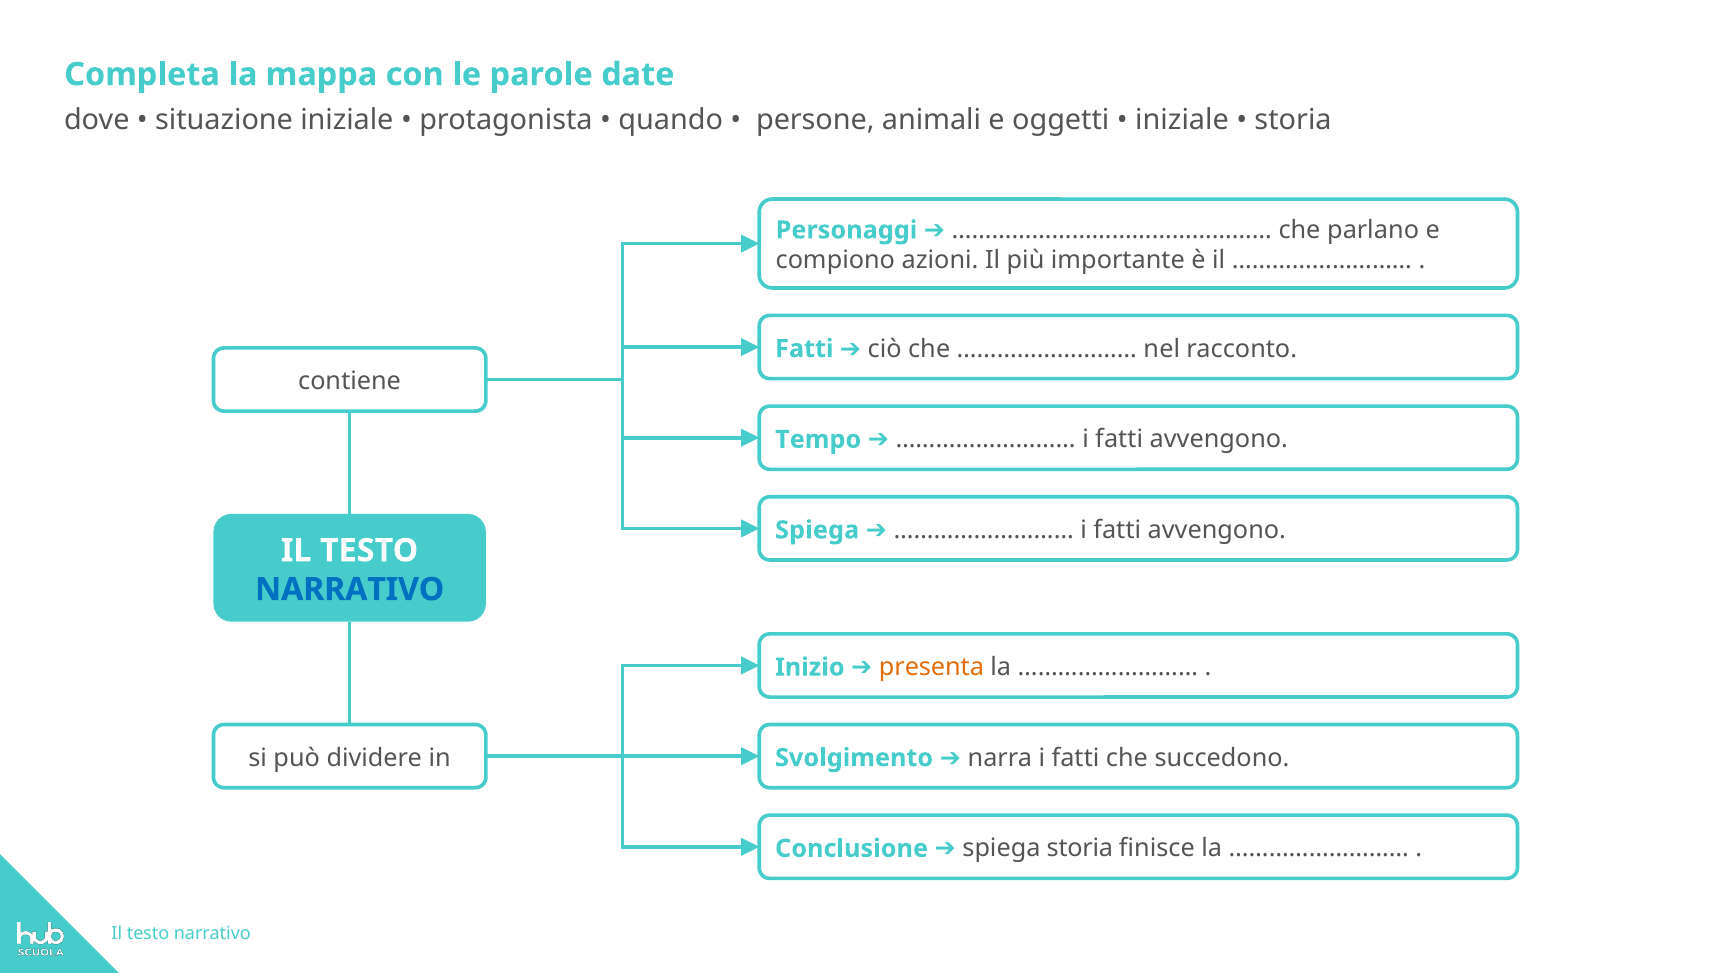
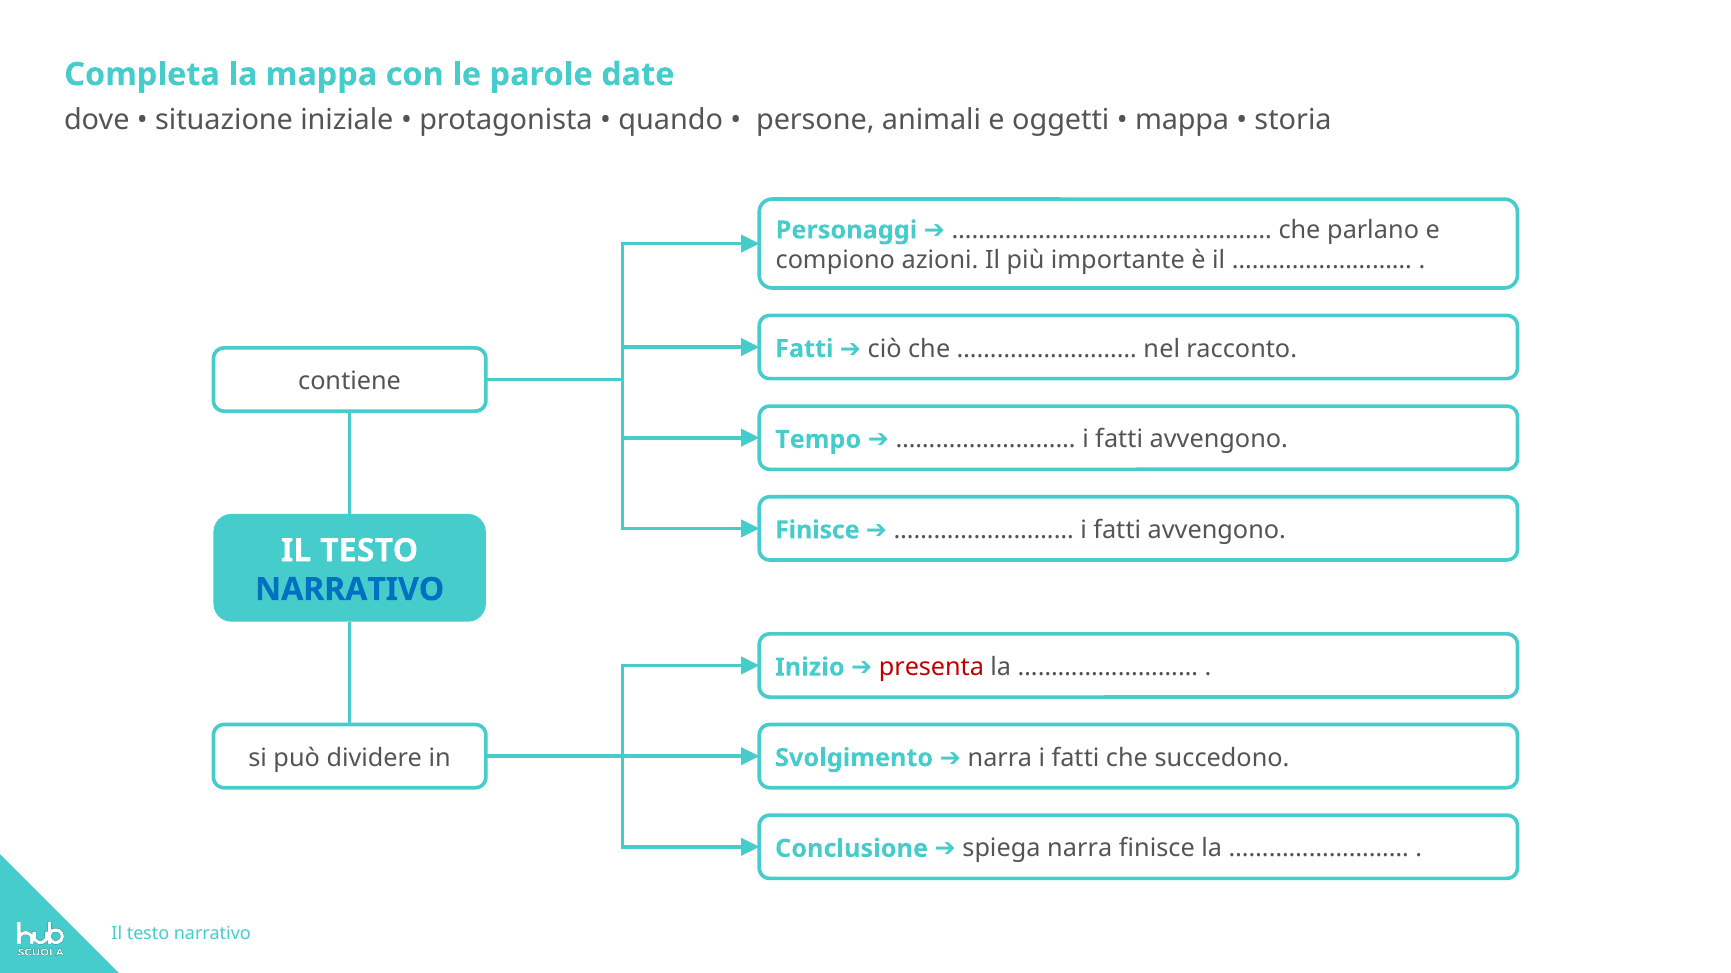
iniziale at (1182, 120): iniziale -> mappa
Spiega at (817, 530): Spiega -> Finisce
presenta colour: orange -> red
spiega storia: storia -> narra
